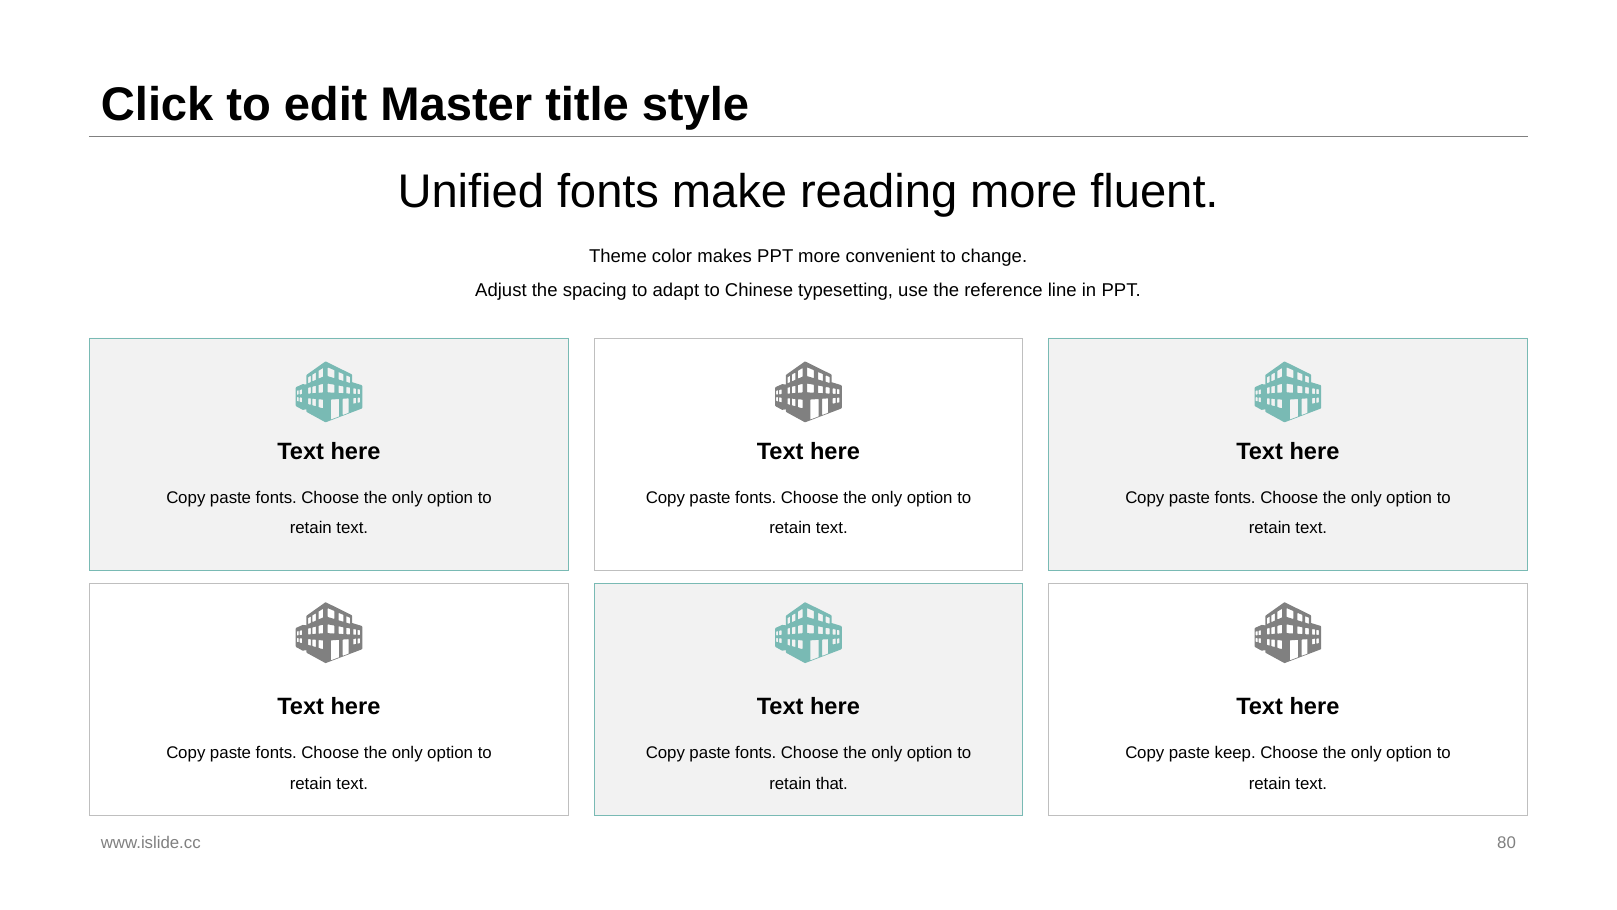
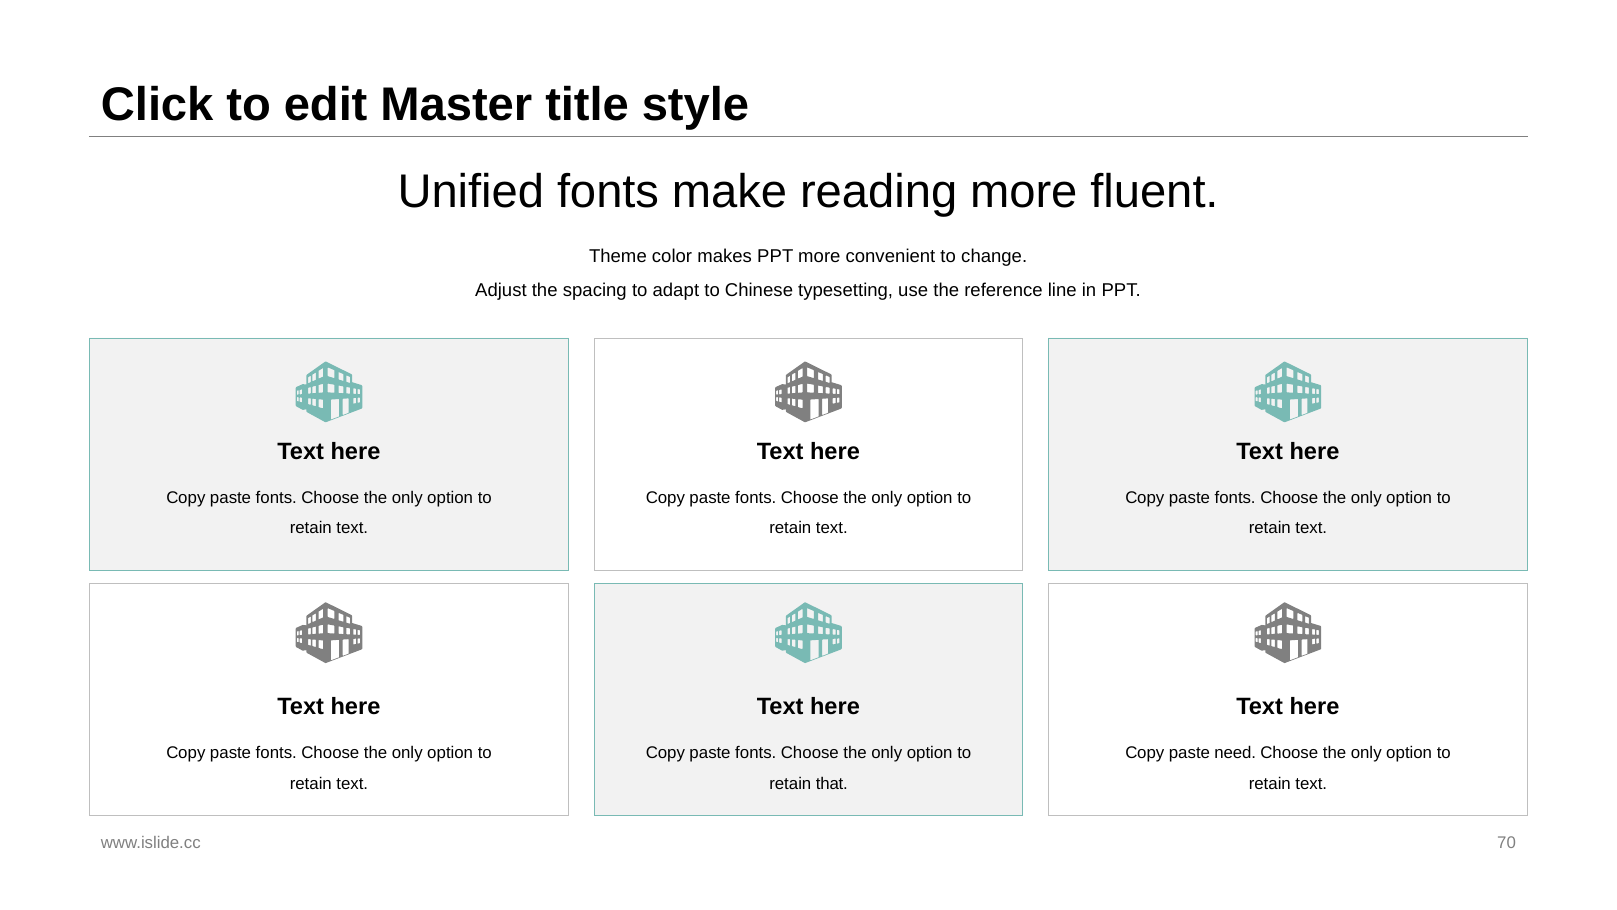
keep: keep -> need
80: 80 -> 70
